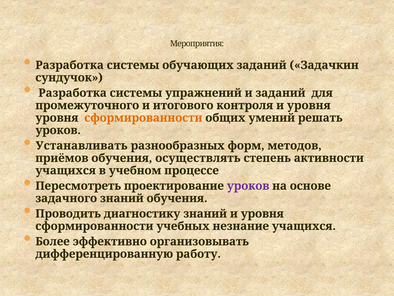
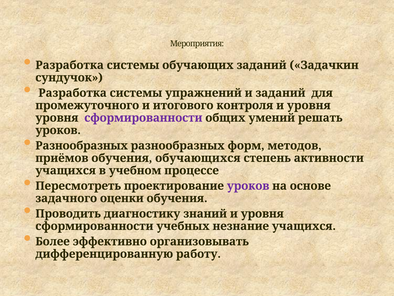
сформированности at (143, 118) colour: orange -> purple
Устанавливать at (82, 145): Устанавливать -> Разнообразных
осуществлять: осуществлять -> обучающихся
задачного знаний: знаний -> оценки
